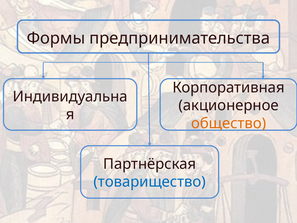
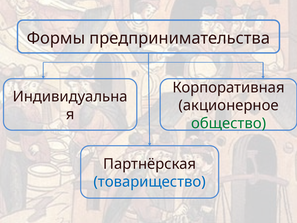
общество colour: orange -> green
